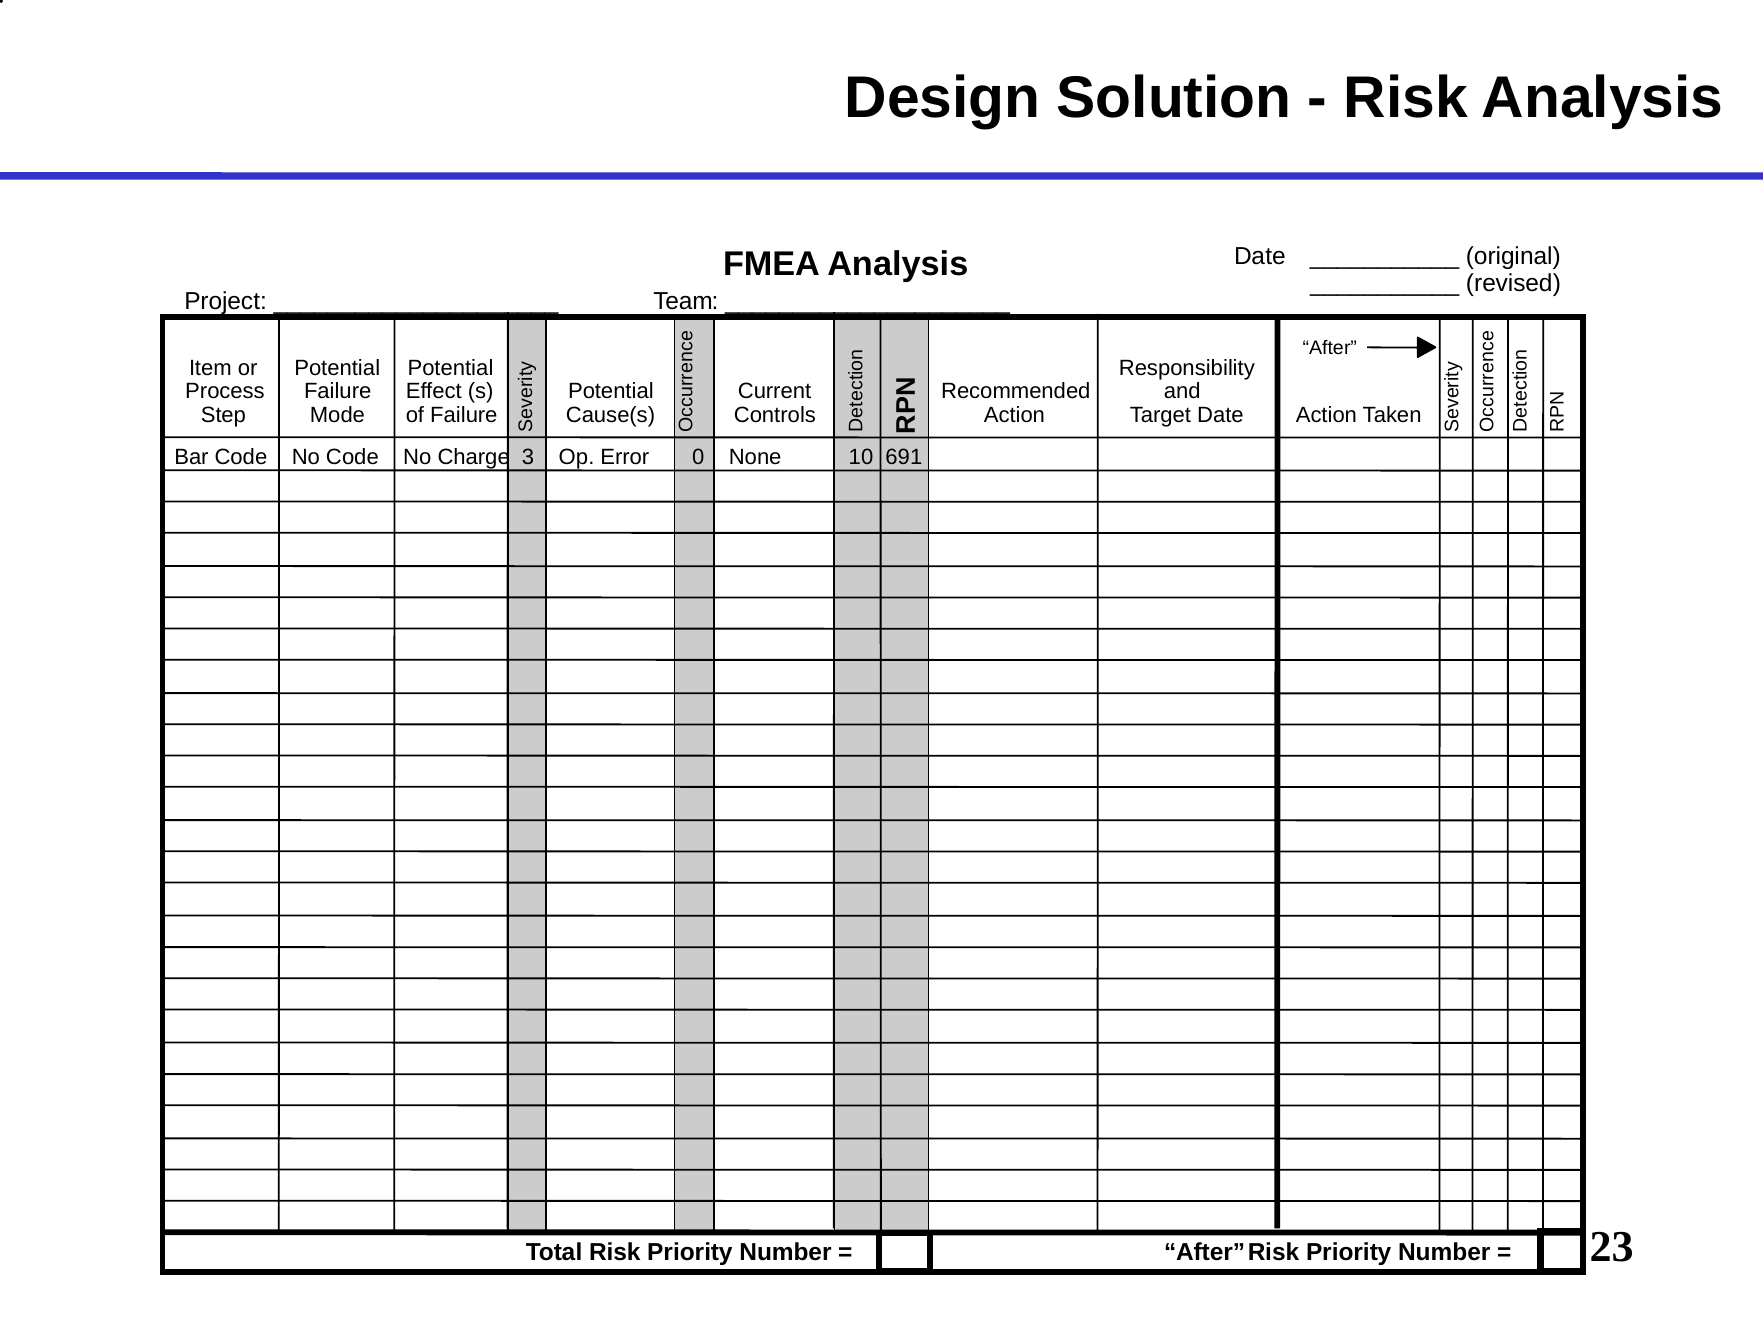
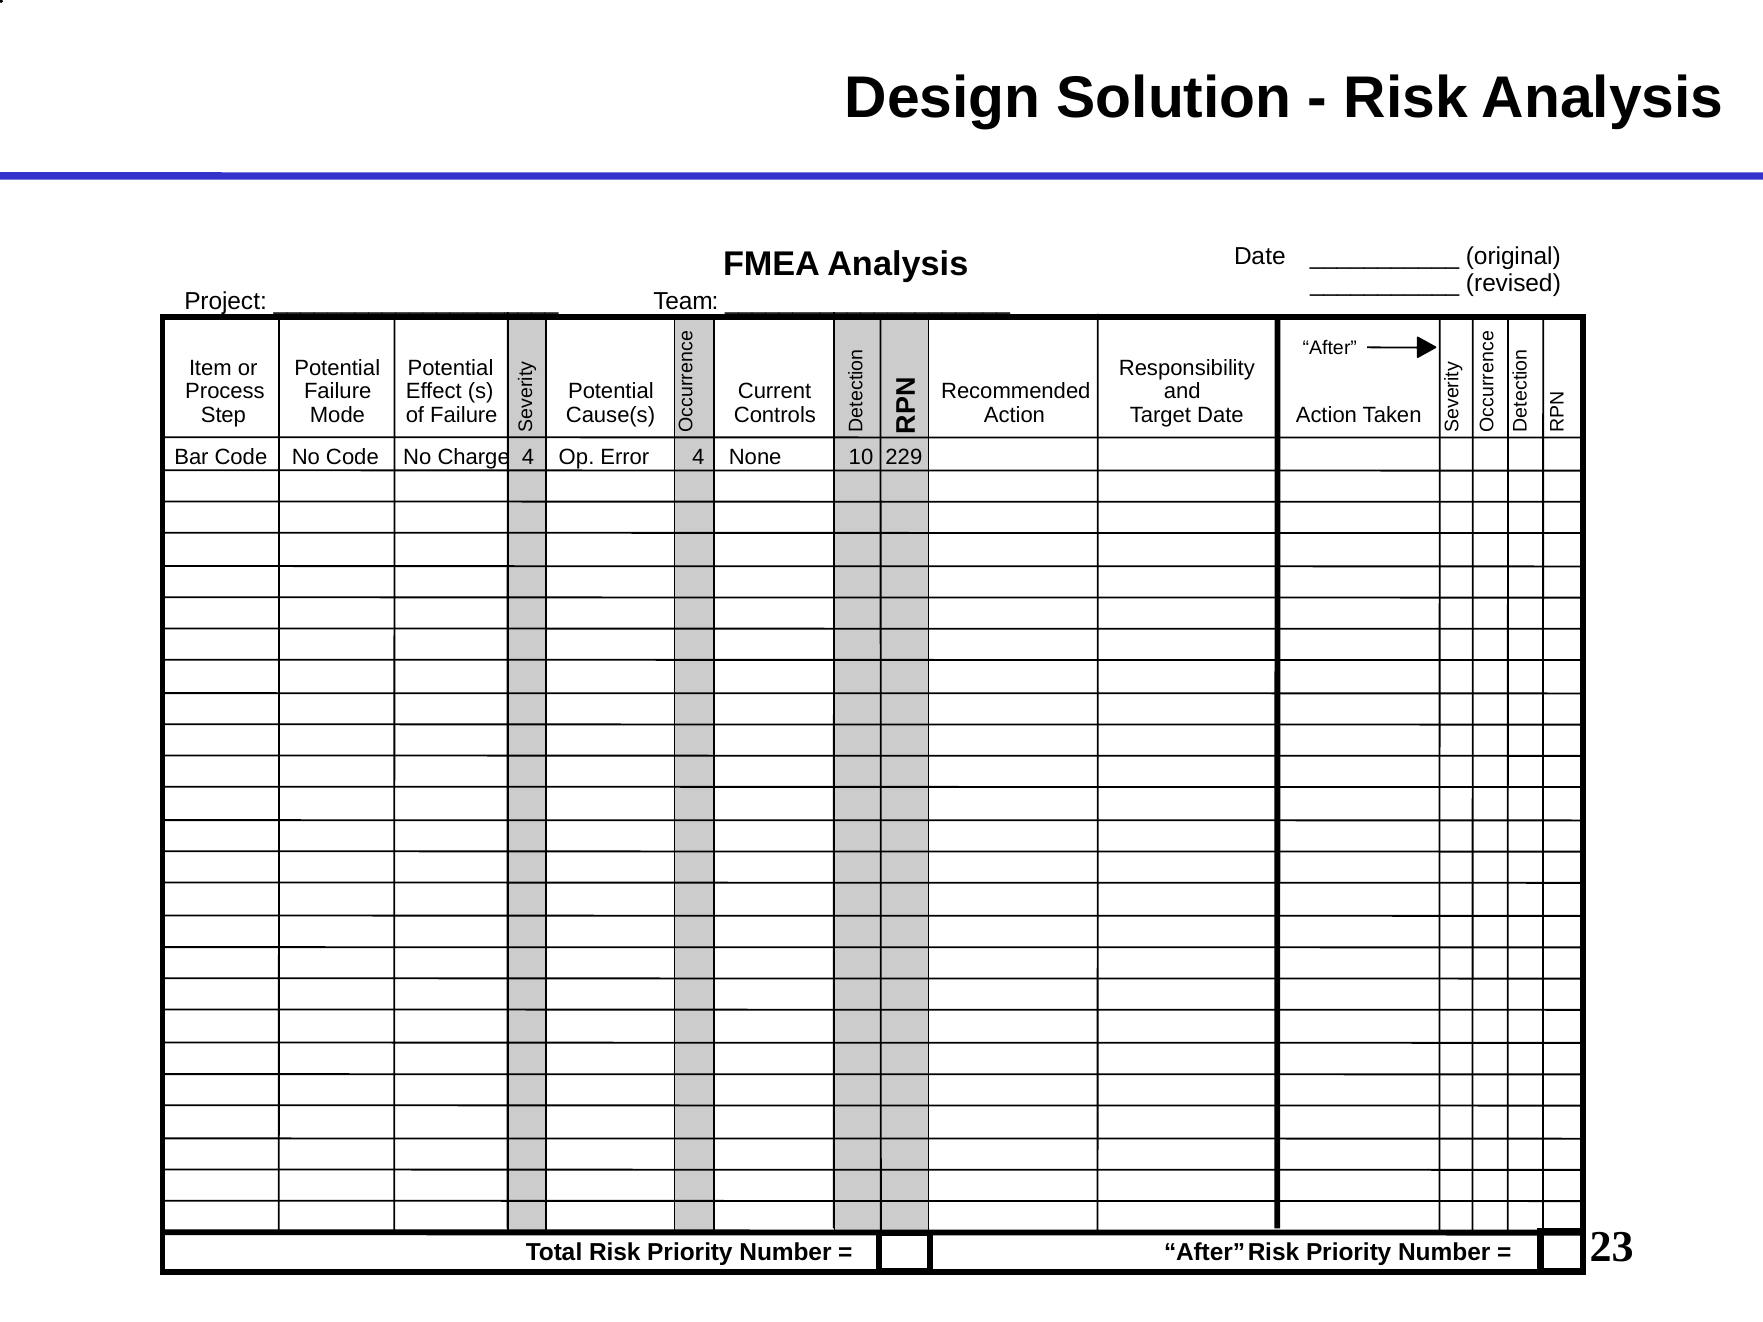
Charge 3: 3 -> 4
Error 0: 0 -> 4
691: 691 -> 229
